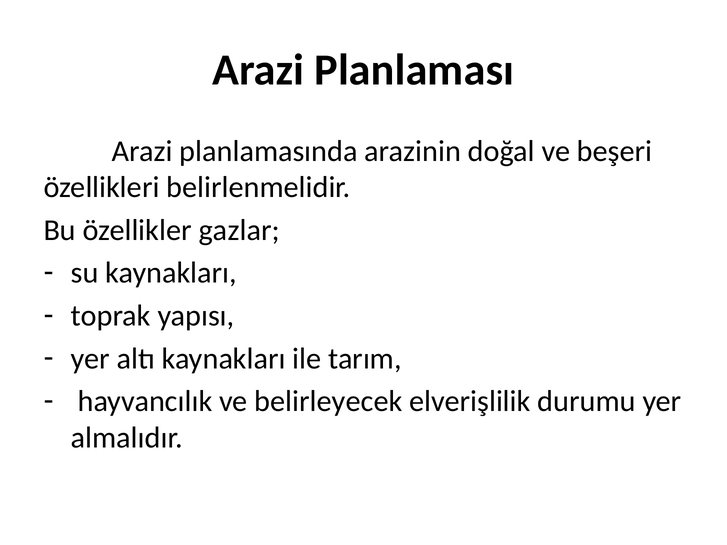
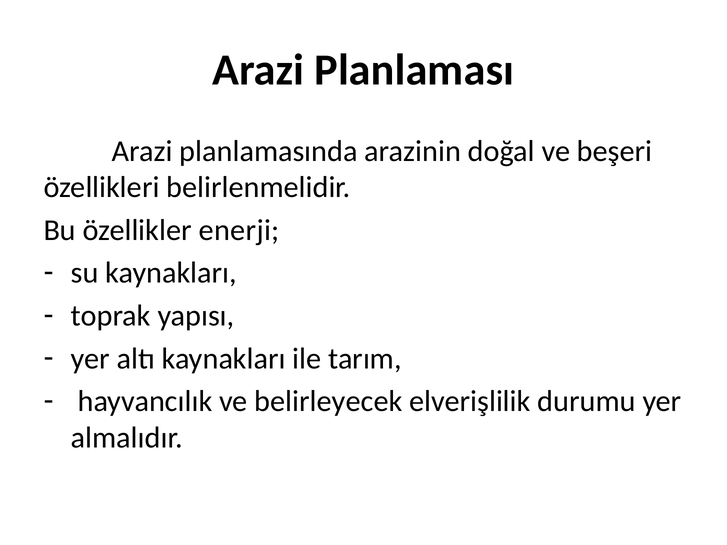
gazlar: gazlar -> enerji
